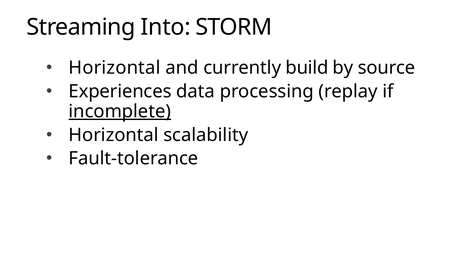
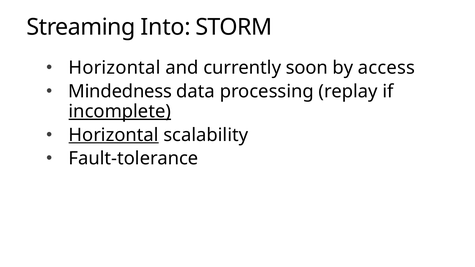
build: build -> soon
source: source -> access
Experiences: Experiences -> Mindedness
Horizontal at (114, 135) underline: none -> present
